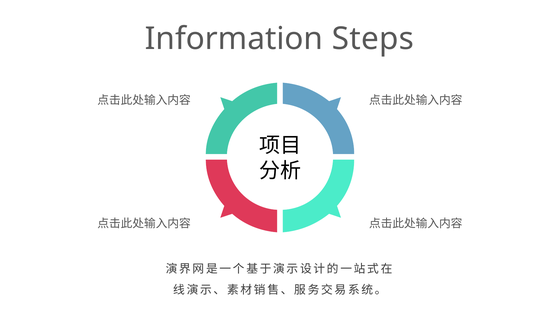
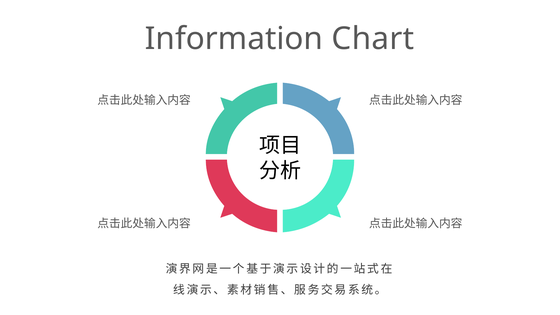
Steps: Steps -> Chart
